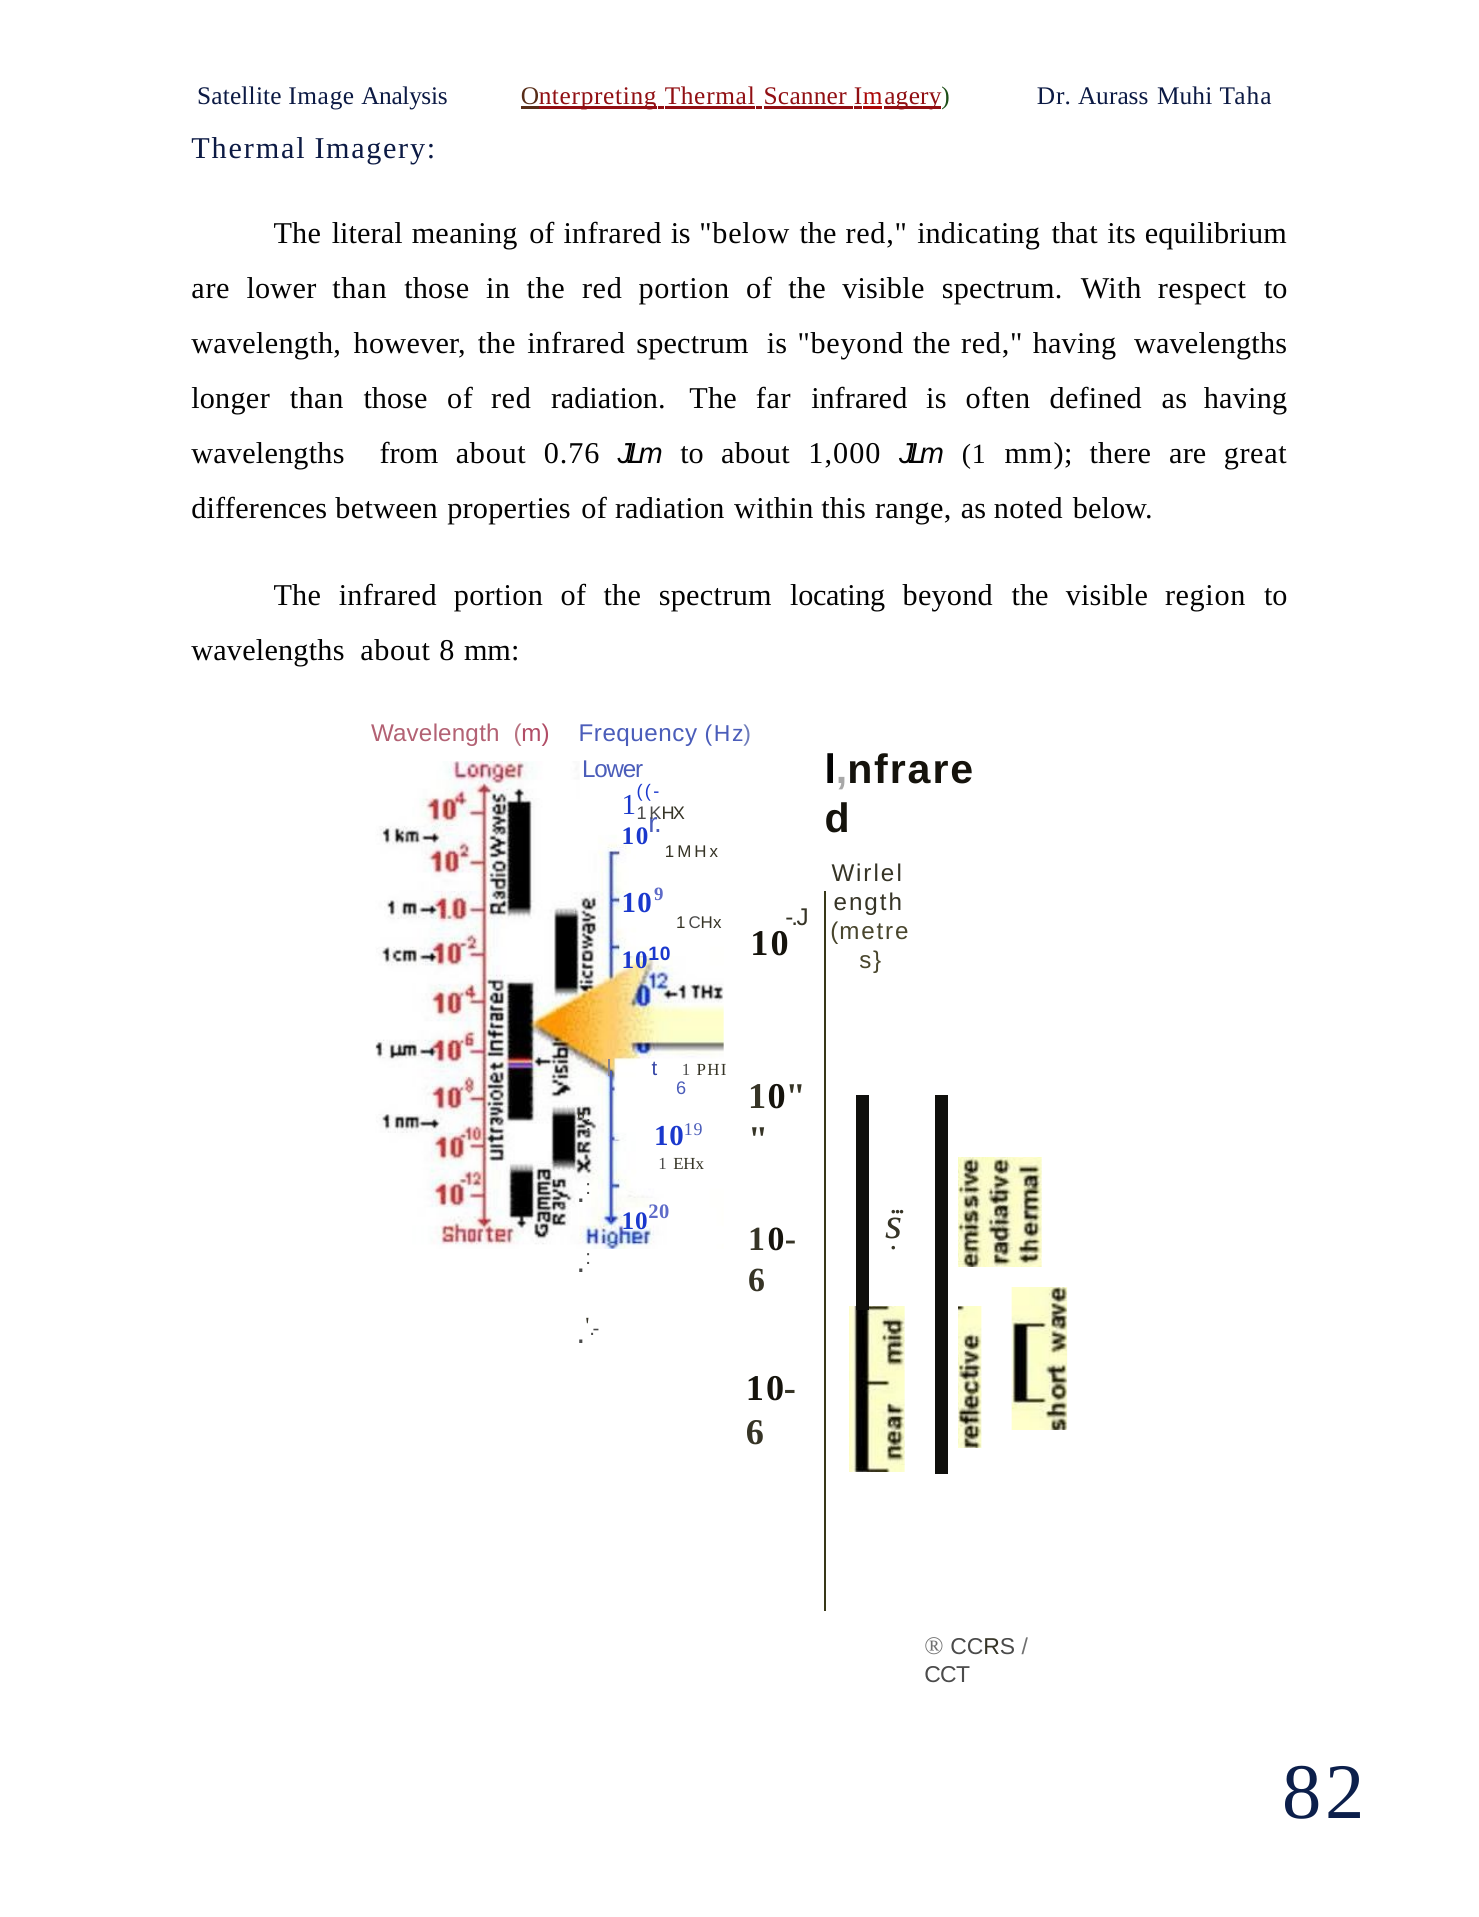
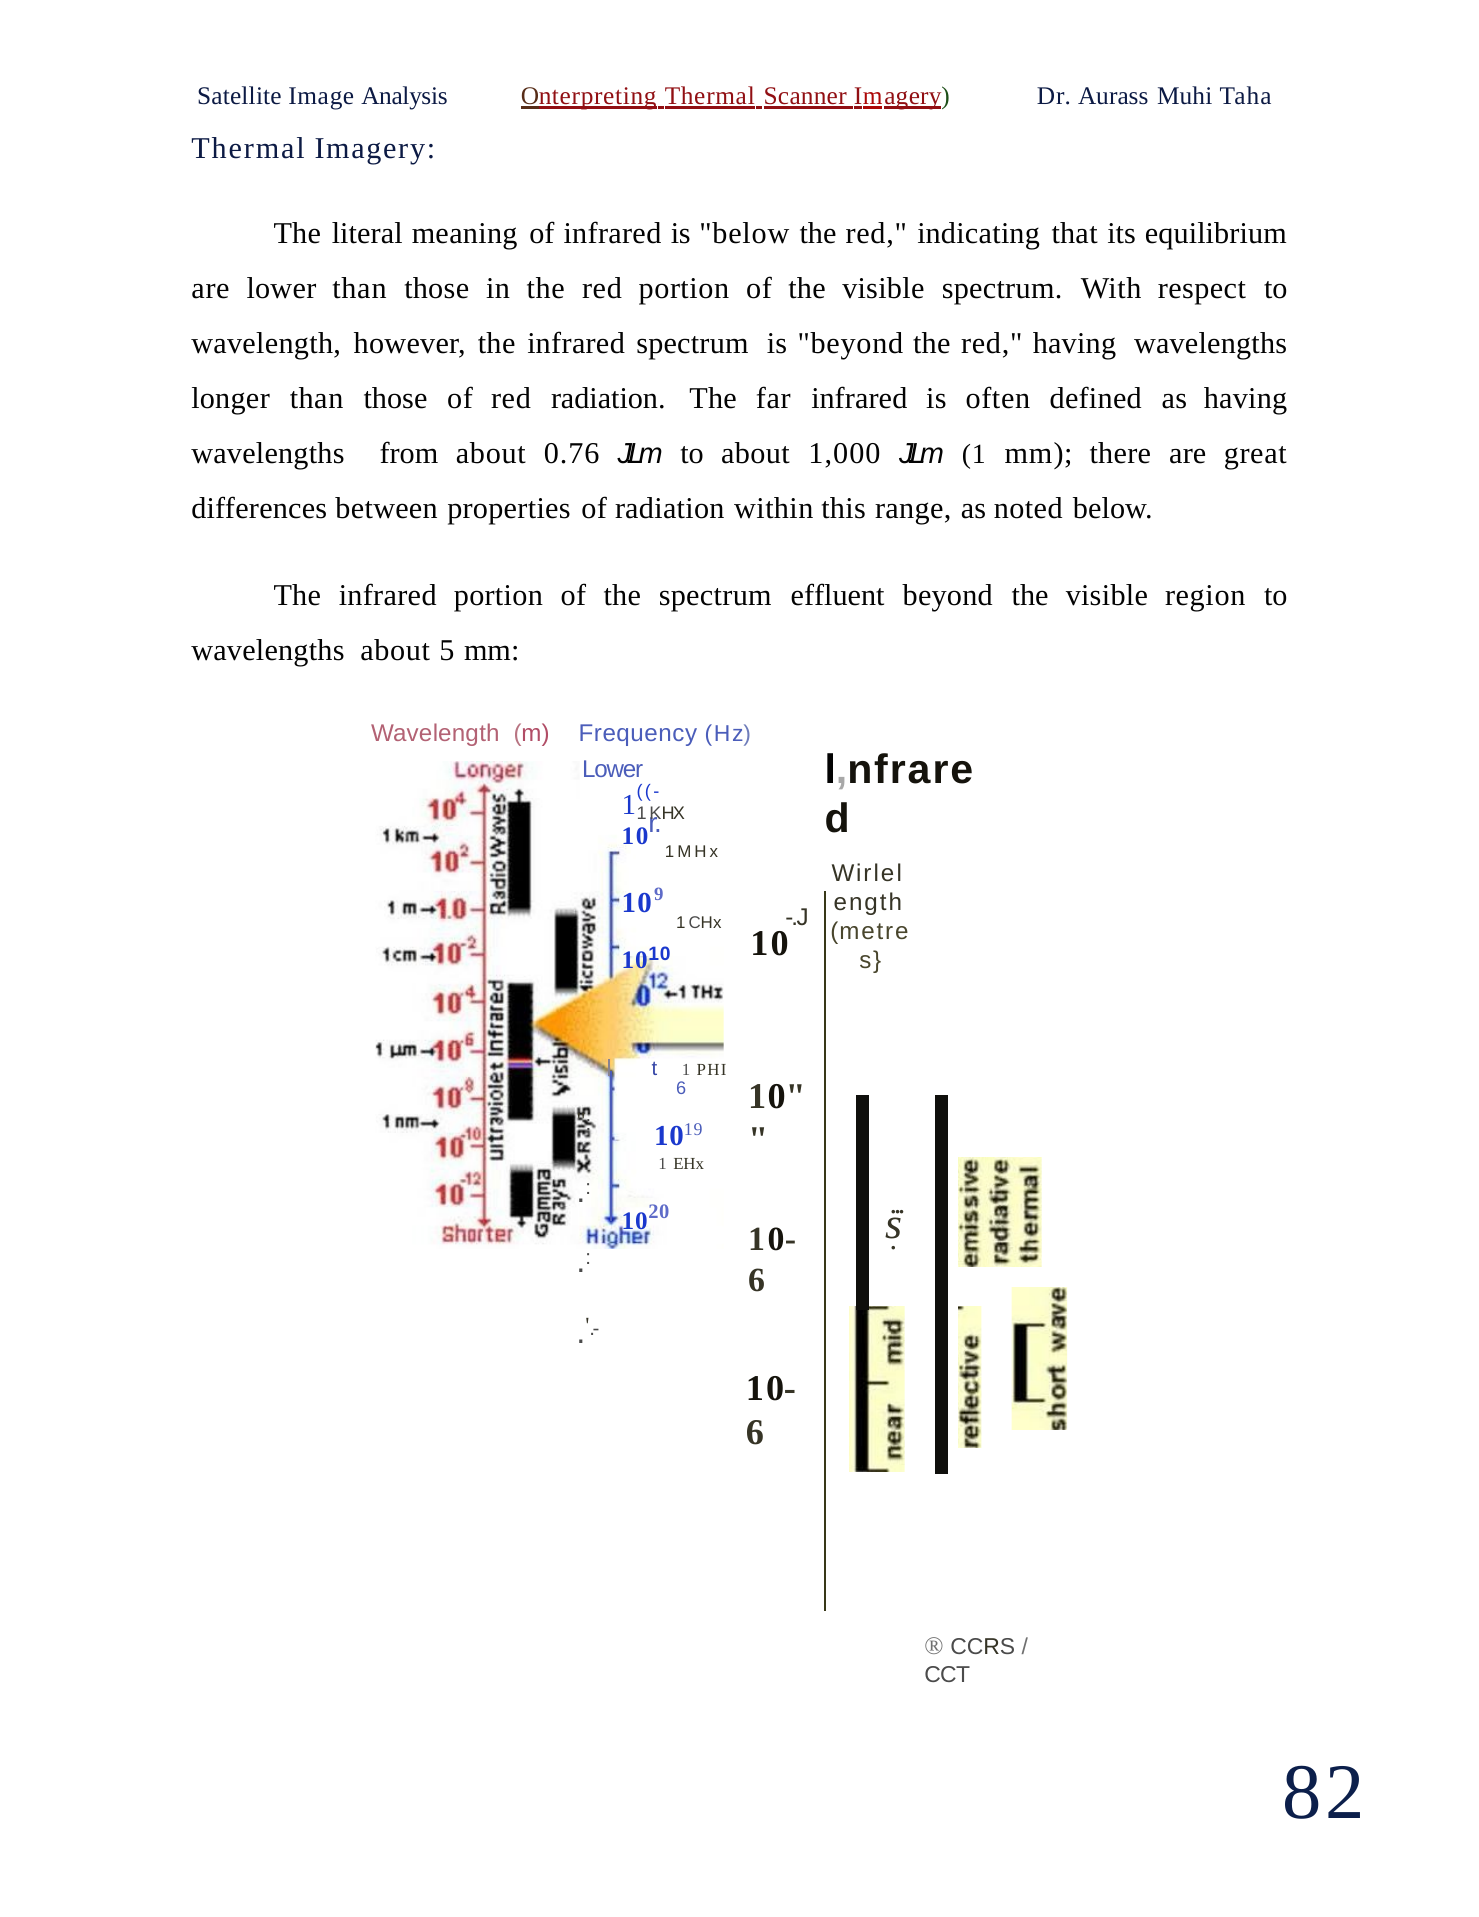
locating: locating -> effluent
8: 8 -> 5
